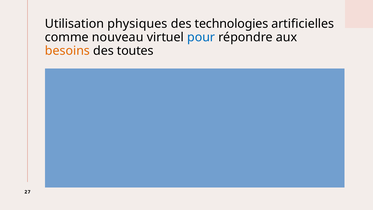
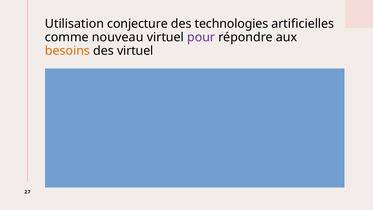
physiques: physiques -> conjecture
pour colour: blue -> purple
des toutes: toutes -> virtuel
